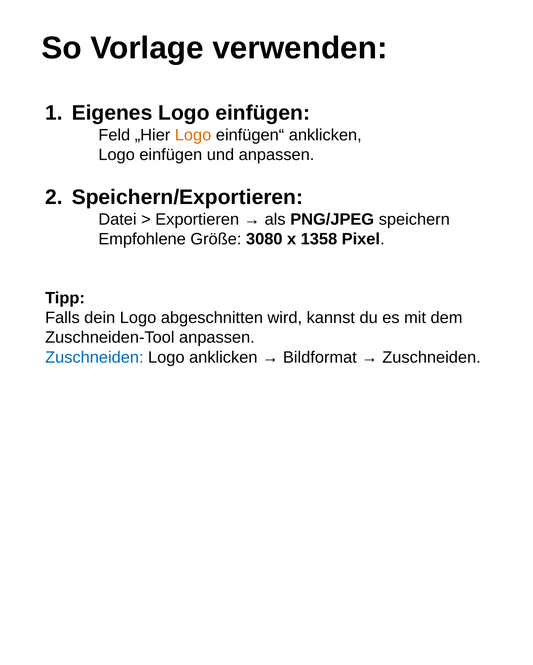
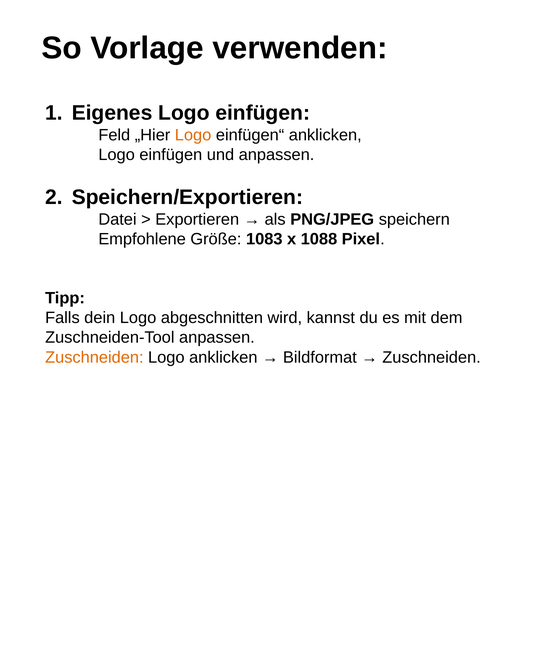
3080: 3080 -> 1083
1358: 1358 -> 1088
Zuschneiden at (94, 357) colour: blue -> orange
